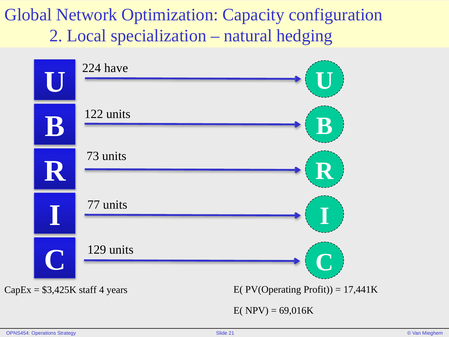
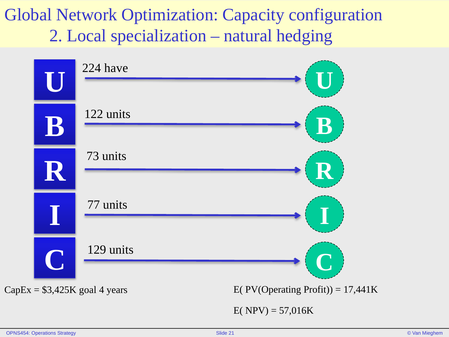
staff: staff -> goal
69,016K: 69,016K -> 57,016K
